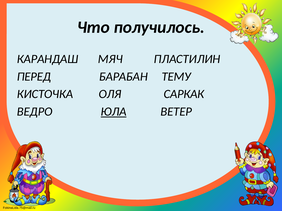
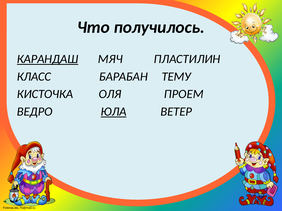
КАРАНДАШ underline: none -> present
ПЕРЕД: ПЕРЕД -> КЛАСС
САРКАК: САРКАК -> ПРОЕМ
